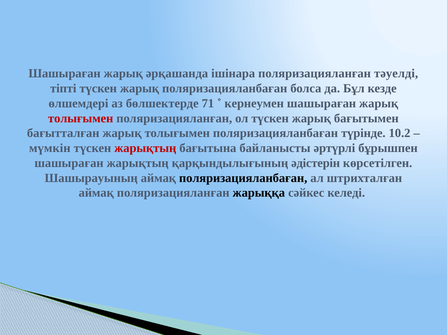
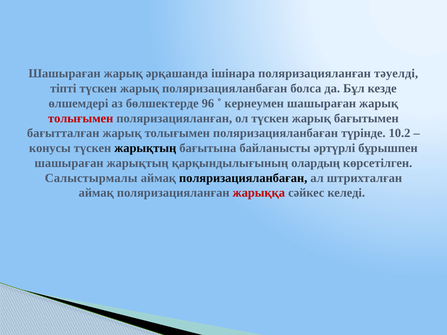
71: 71 -> 96
мүмкін: мүмкін -> конусы
жарықтың at (145, 148) colour: red -> black
әдістерін: әдістерін -> олардың
Шашырауының: Шашырауының -> Салыстырмалы
жарыққа colour: black -> red
